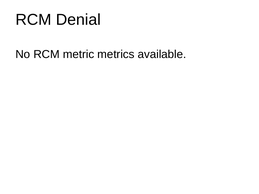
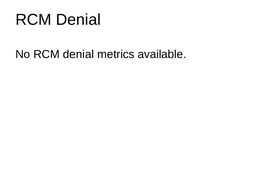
No RCM metric: metric -> denial
